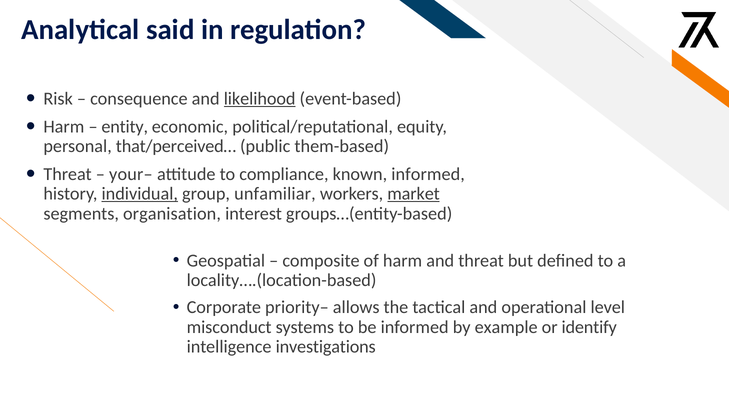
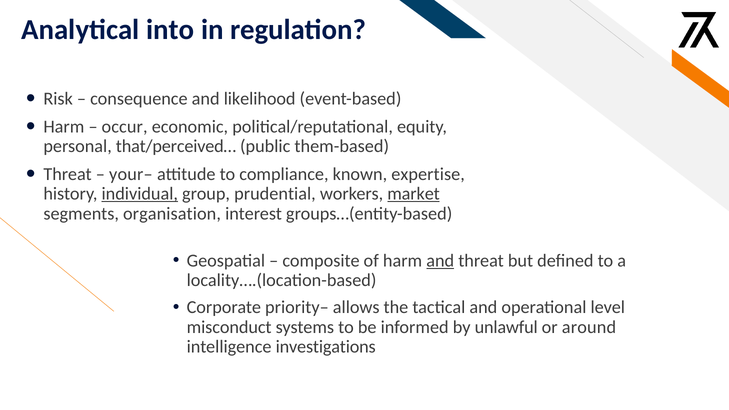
said: said -> into
likelihood underline: present -> none
entity: entity -> occur
known informed: informed -> expertise
unfamiliar: unfamiliar -> prudential
and at (440, 261) underline: none -> present
example: example -> unlawful
identify: identify -> around
